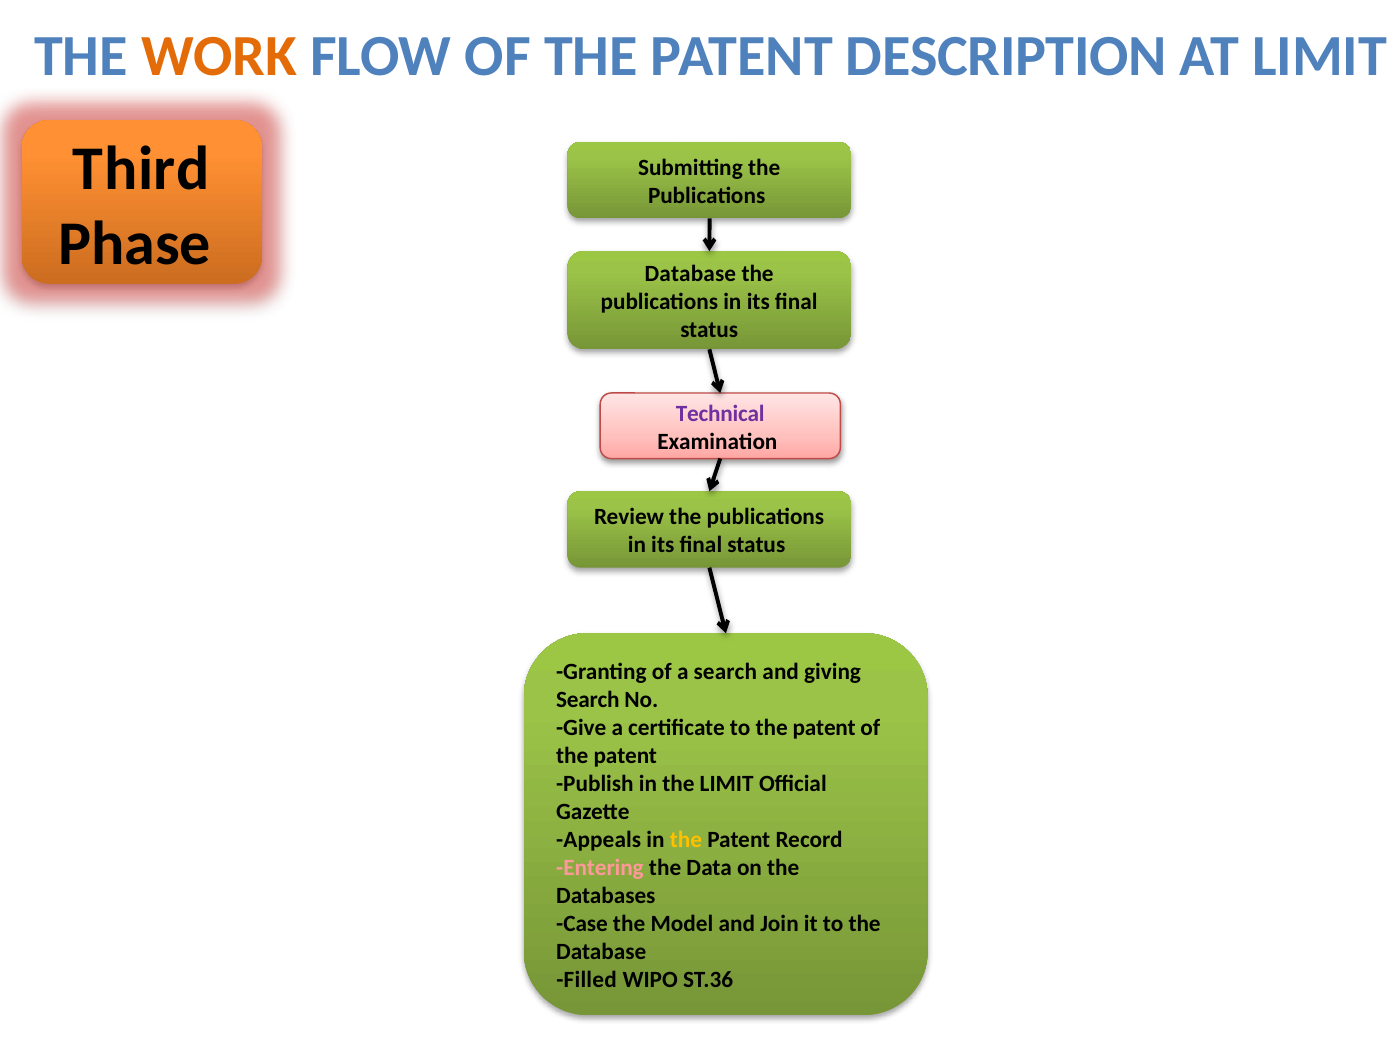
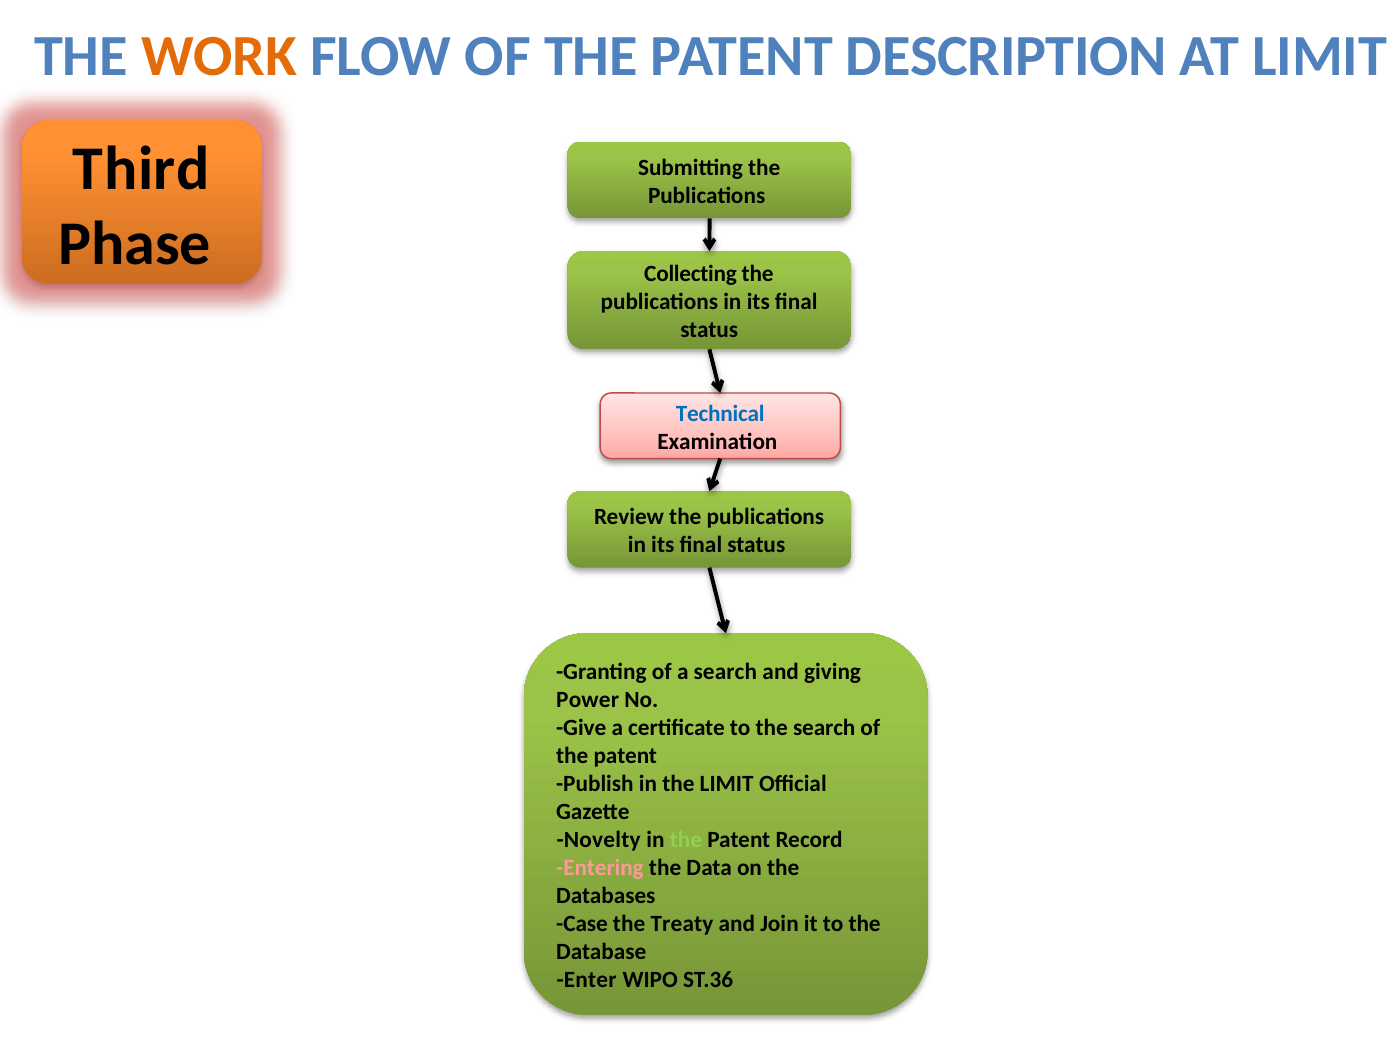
Database at (690, 274): Database -> Collecting
Technical colour: purple -> blue
Search at (588, 700): Search -> Power
to the patent: patent -> search
Appeals: Appeals -> Novelty
the at (686, 840) colour: yellow -> light green
Model: Model -> Treaty
Filled: Filled -> Enter
